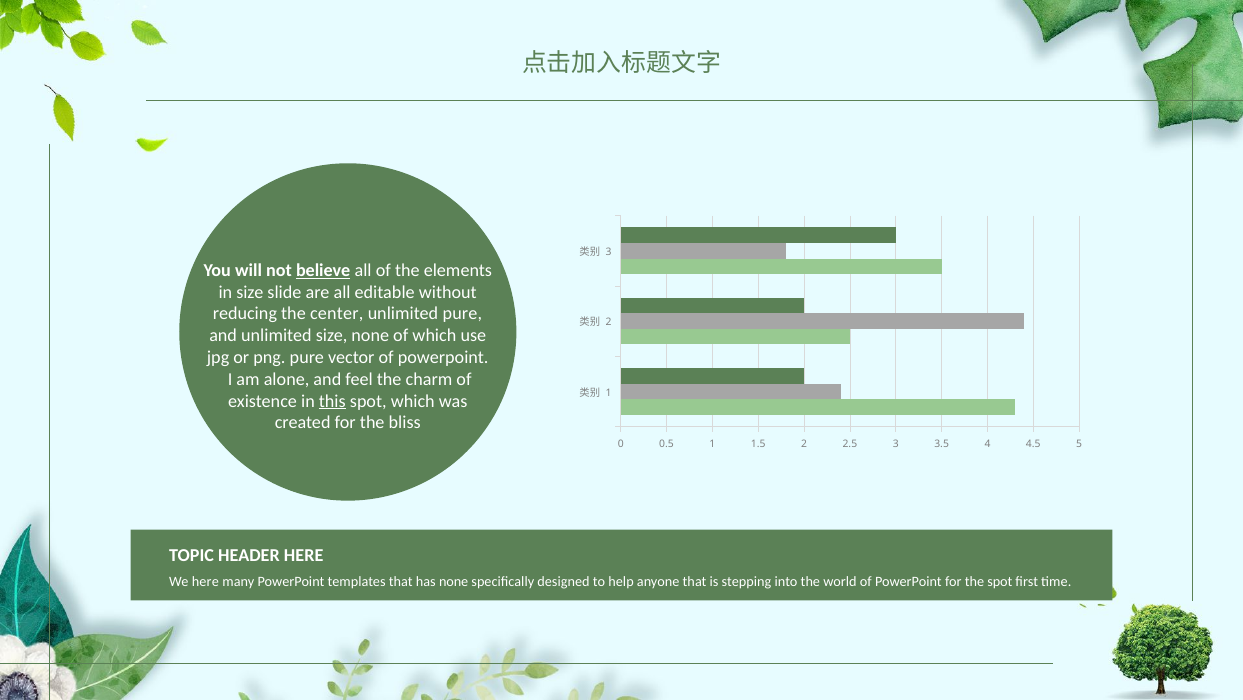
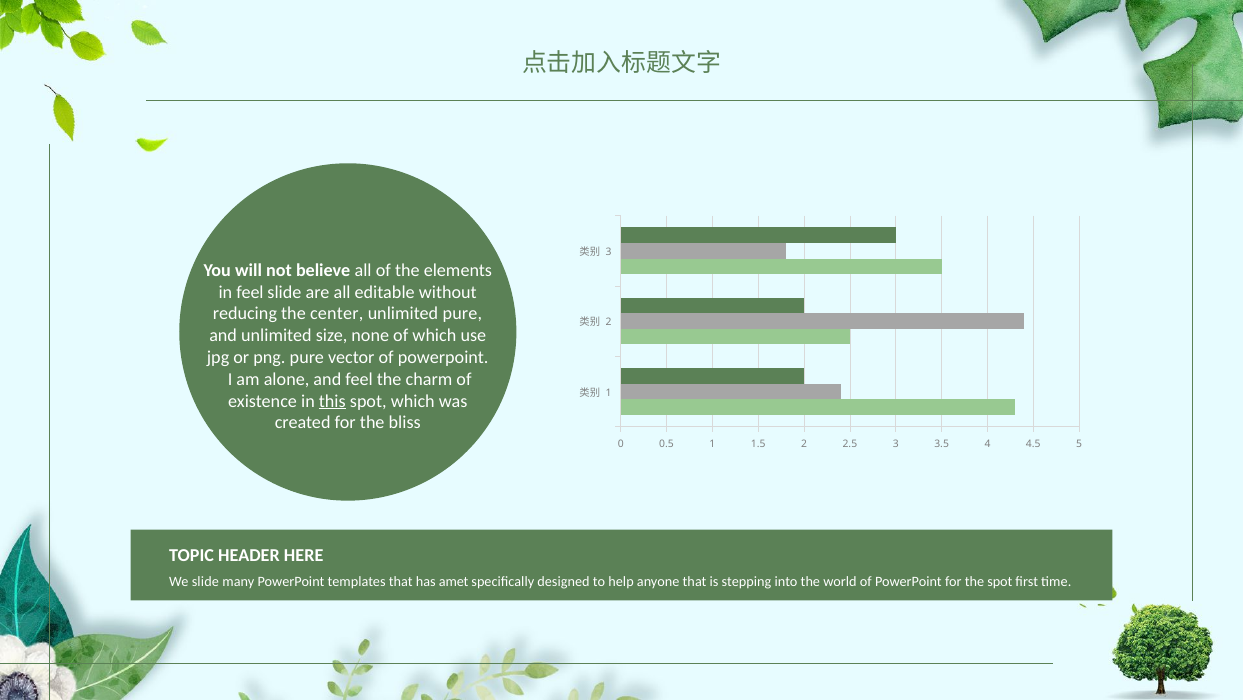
believe underline: present -> none
in size: size -> feel
We here: here -> slide
has none: none -> amet
